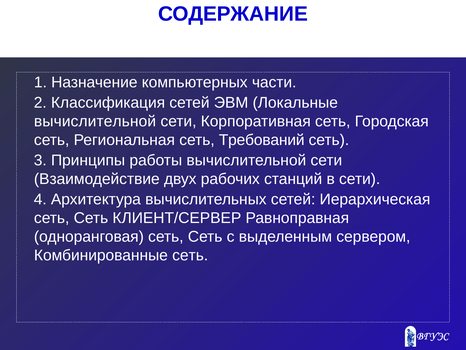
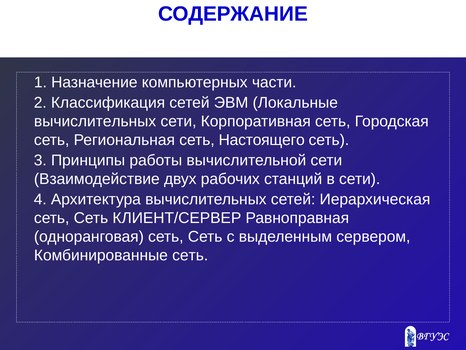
вычислительной at (95, 121): вычислительной -> вычислительных
Требований: Требований -> Настоящего
